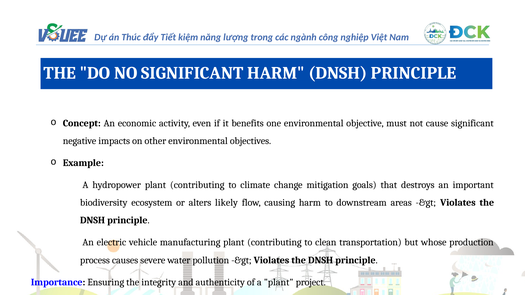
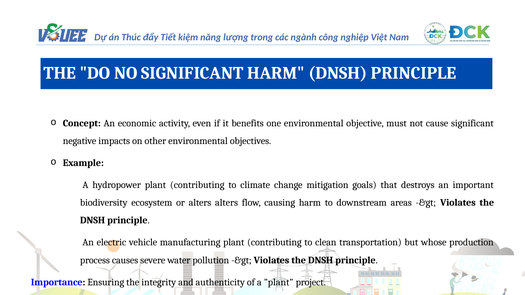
alters likely: likely -> alters
